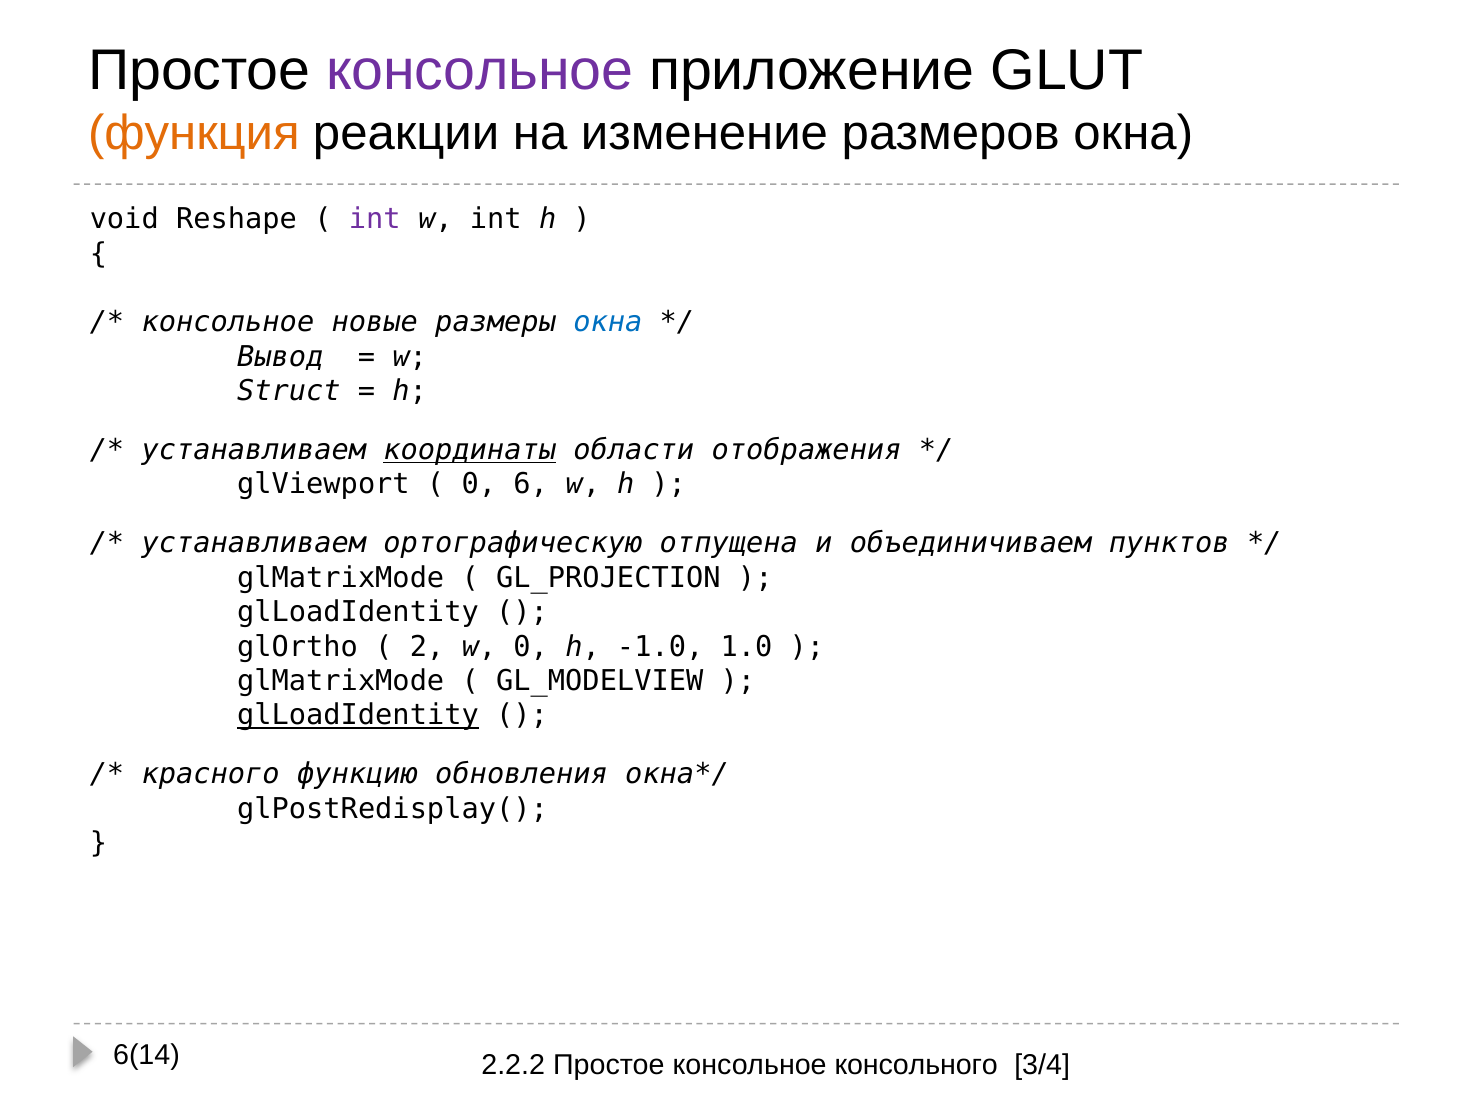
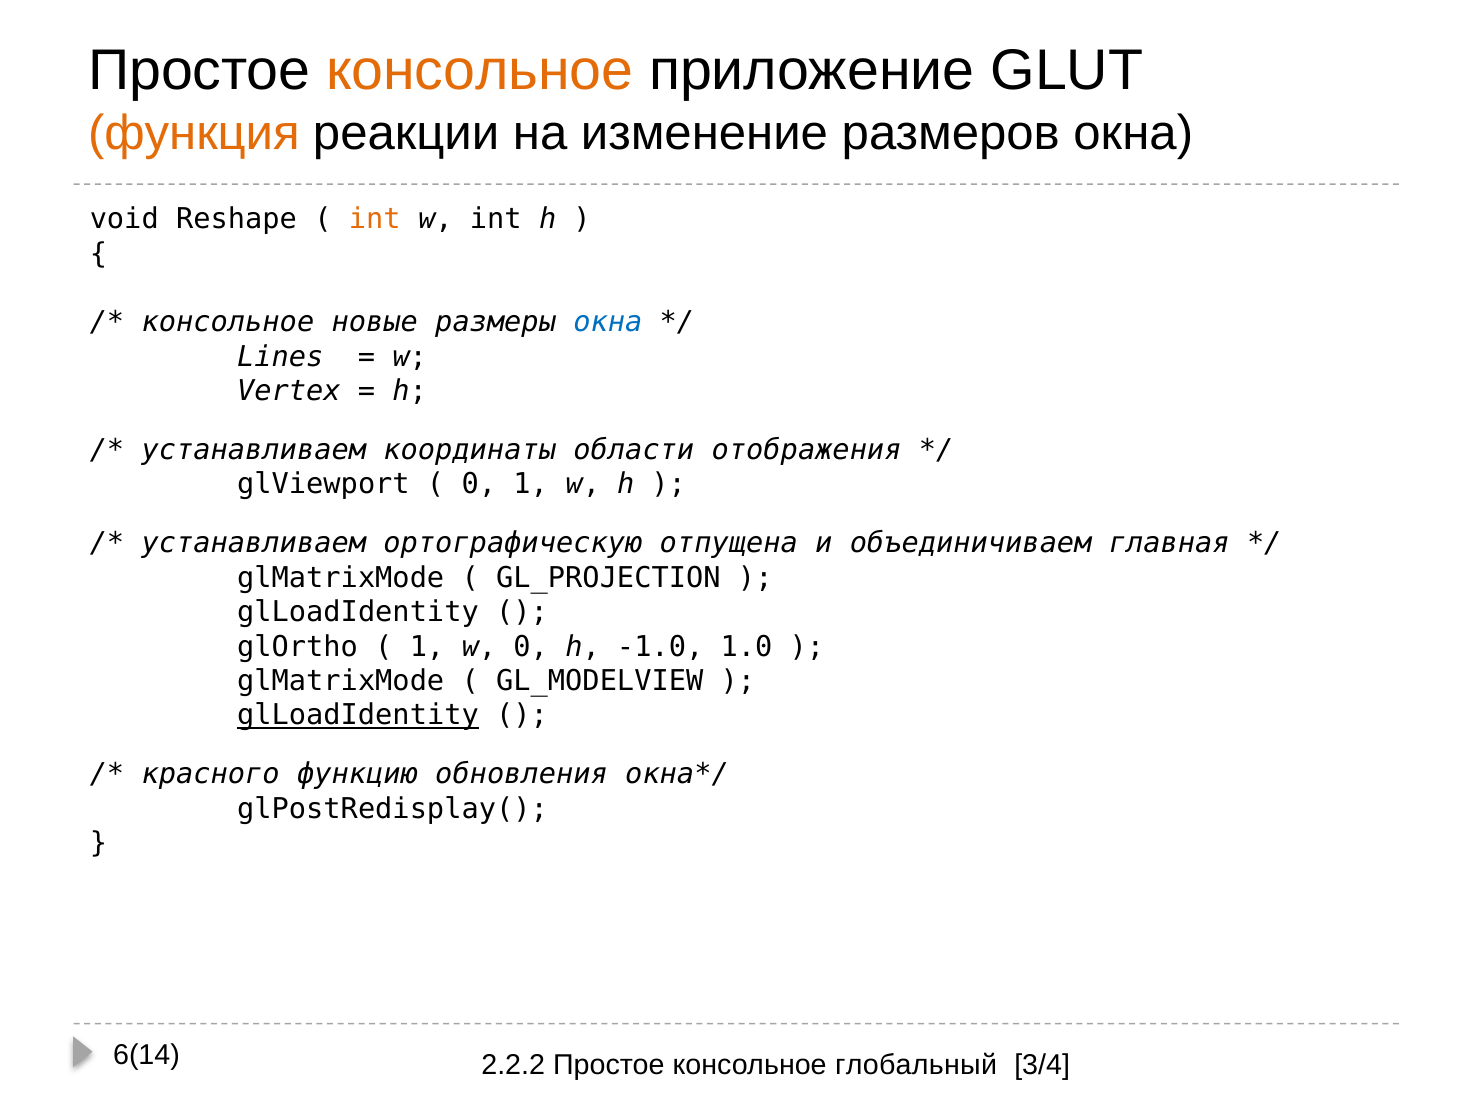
консольное at (480, 70) colour: purple -> orange
int at (375, 219) colour: purple -> orange
Вывод: Вывод -> Lines
Struct: Struct -> Vertex
координаты underline: present -> none
0 6: 6 -> 1
пунктов: пунктов -> главная
2 at (427, 646): 2 -> 1
консольного: консольного -> глобальный
